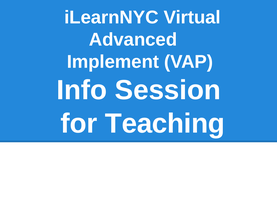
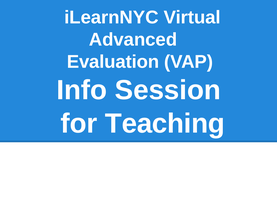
Implement: Implement -> Evaluation
